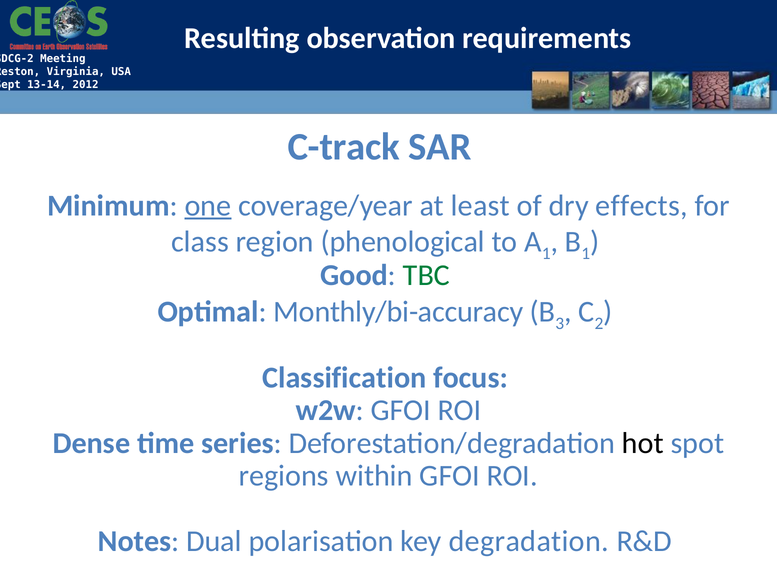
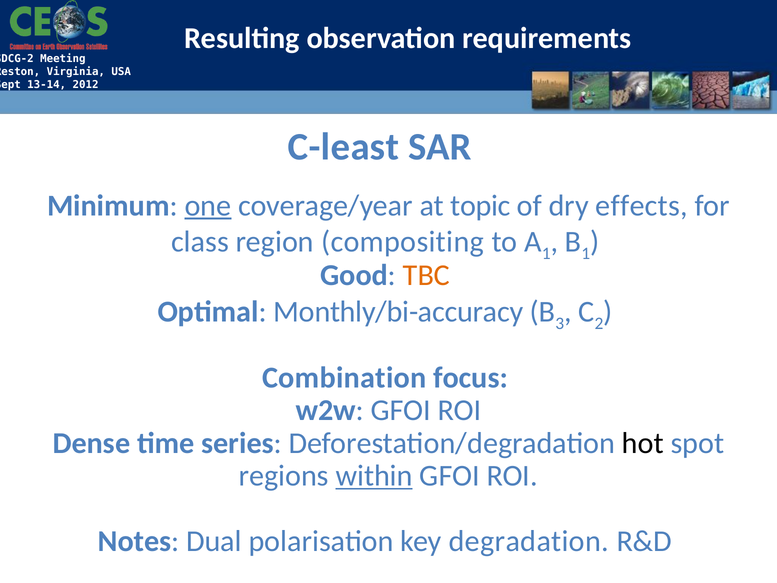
C-track: C-track -> C-least
least: least -> topic
phenological: phenological -> compositing
TBC colour: green -> orange
Classification: Classification -> Combination
within underline: none -> present
